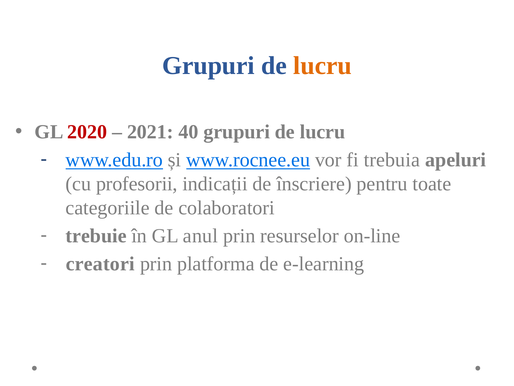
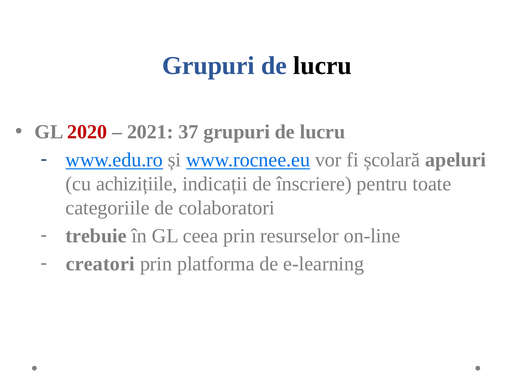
lucru at (323, 66) colour: orange -> black
40: 40 -> 37
trebuia: trebuia -> școlară
profesorii: profesorii -> achizițiile
anul: anul -> ceea
